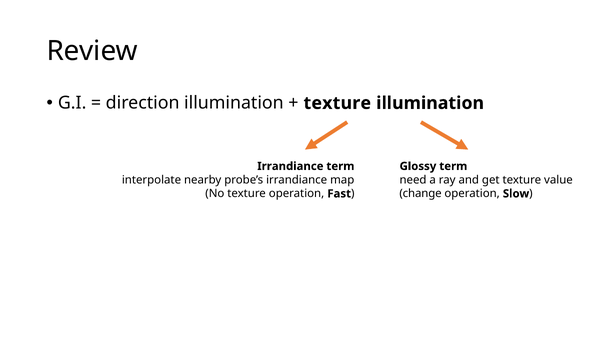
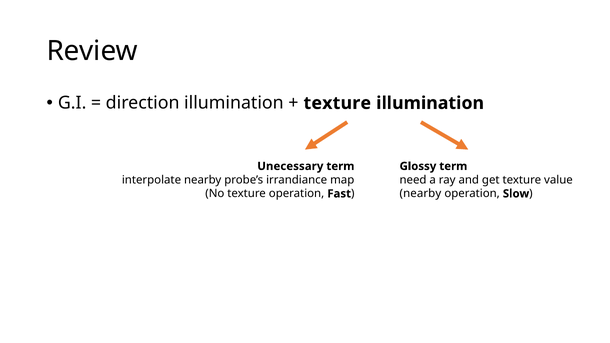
Irrandiance at (290, 166): Irrandiance -> Unecessary
change at (421, 194): change -> nearby
